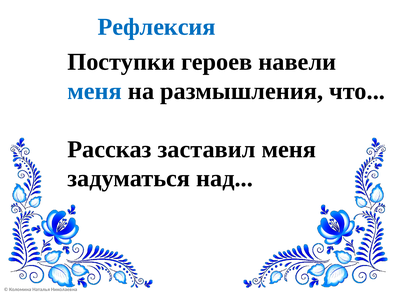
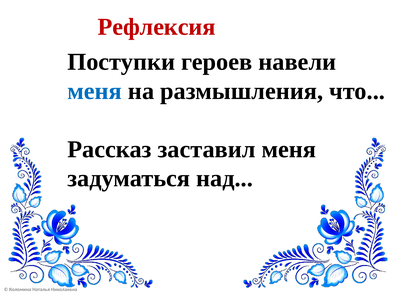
Рефлексия colour: blue -> red
